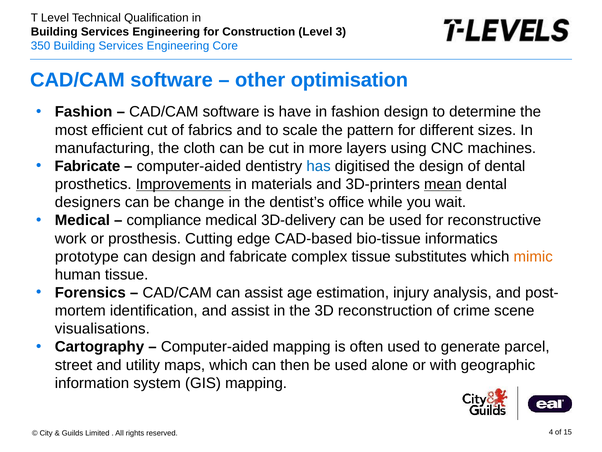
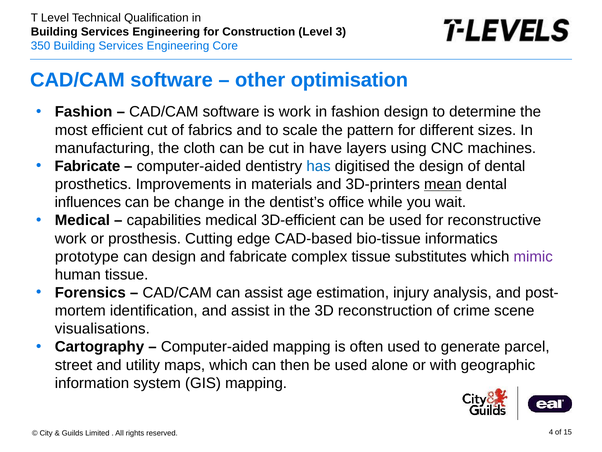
is have: have -> work
more: more -> have
Improvements underline: present -> none
designers: designers -> influences
compliance: compliance -> capabilities
3D-delivery: 3D-delivery -> 3D-efficient
mimic colour: orange -> purple
